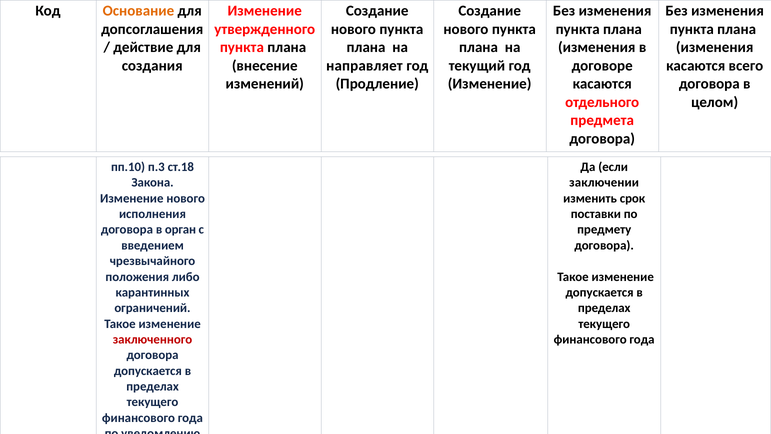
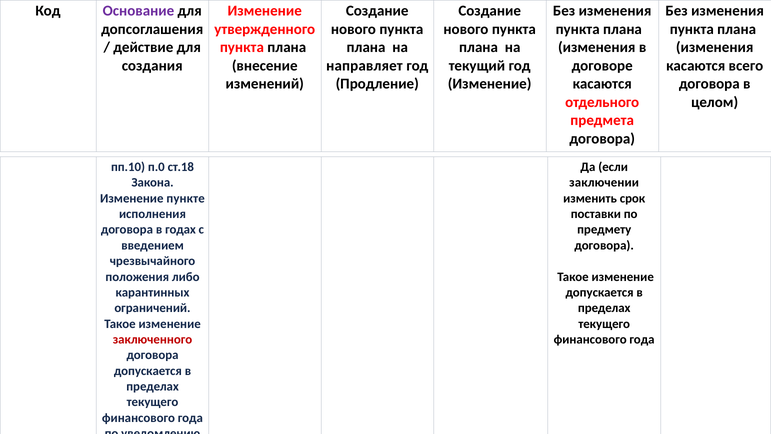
Основание colour: orange -> purple
п.3: п.3 -> п.0
Изменение нового: нового -> пункте
орган: орган -> годах
